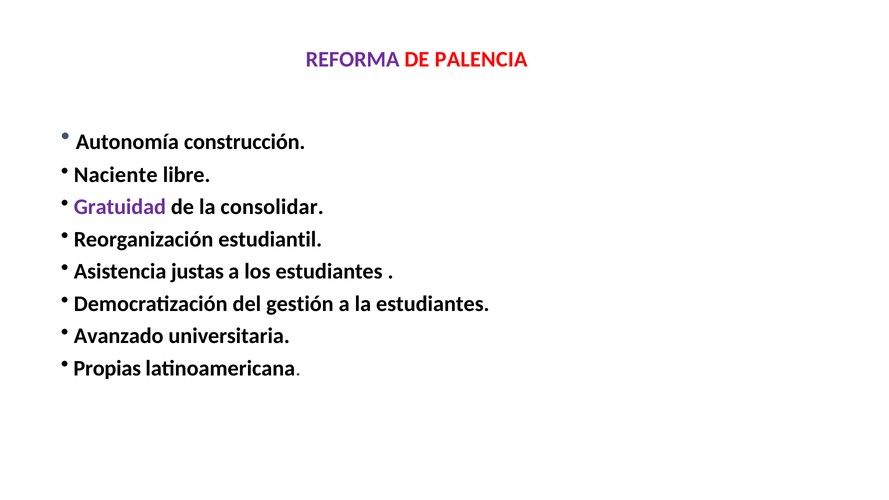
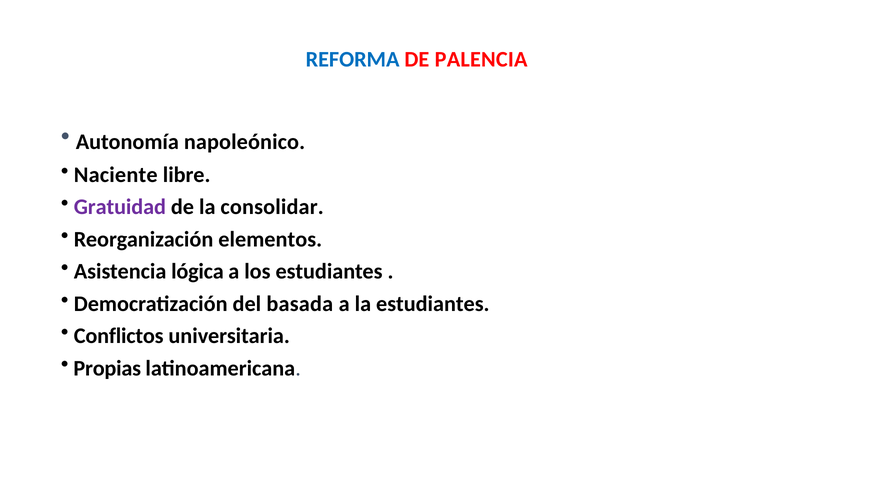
REFORMA colour: purple -> blue
construcción: construcción -> napoleónico
estudiantil: estudiantil -> elementos
justas: justas -> lógica
gestión: gestión -> basada
Avanzado: Avanzado -> Conflictos
